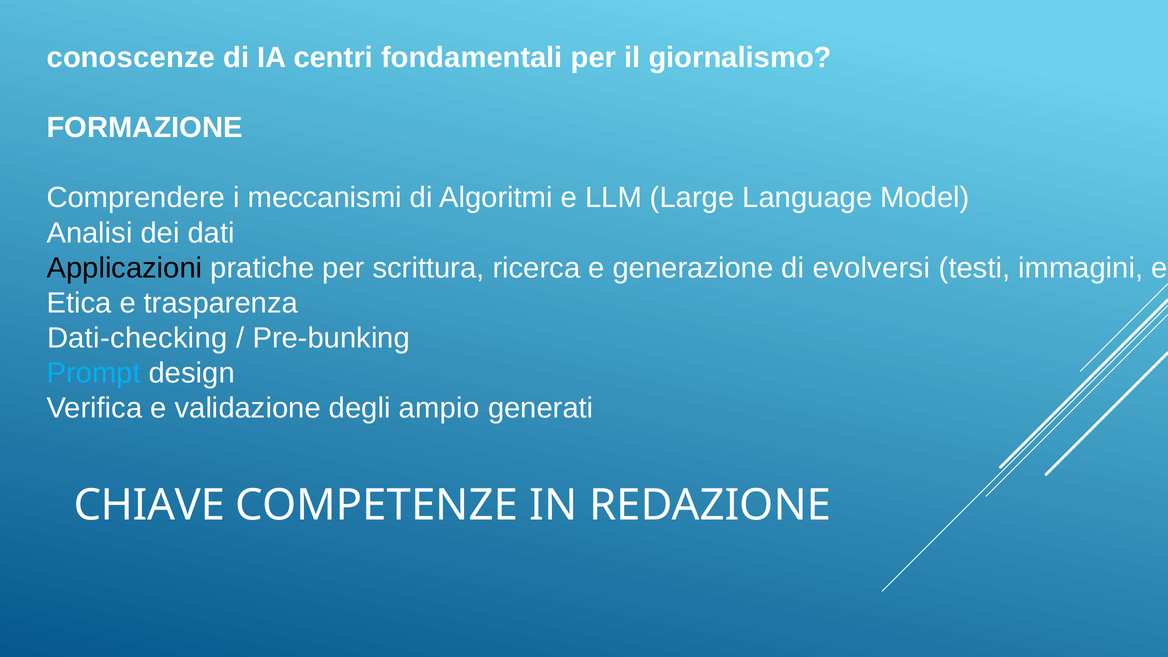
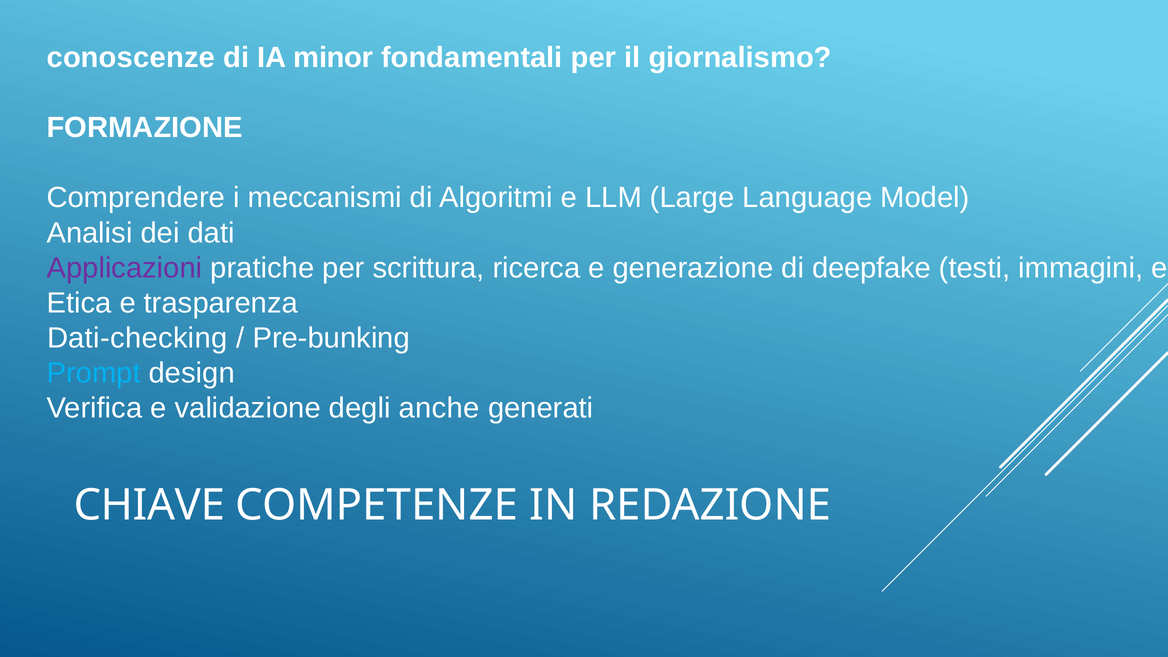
centri: centri -> minor
Applicazioni colour: black -> purple
evolversi: evolversi -> deepfake
ampio: ampio -> anche
